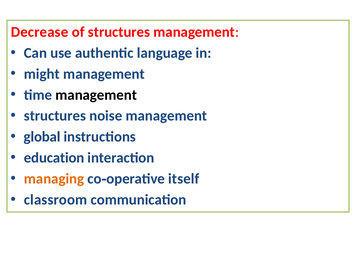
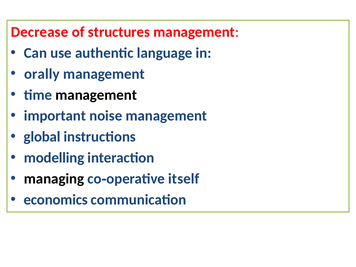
might: might -> orally
structures at (55, 116): structures -> important
education: education -> modelling
managing colour: orange -> black
classroom: classroom -> economics
